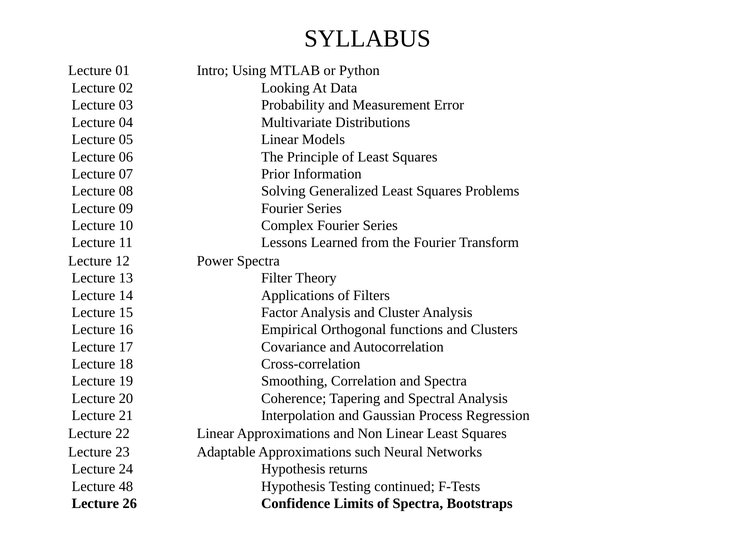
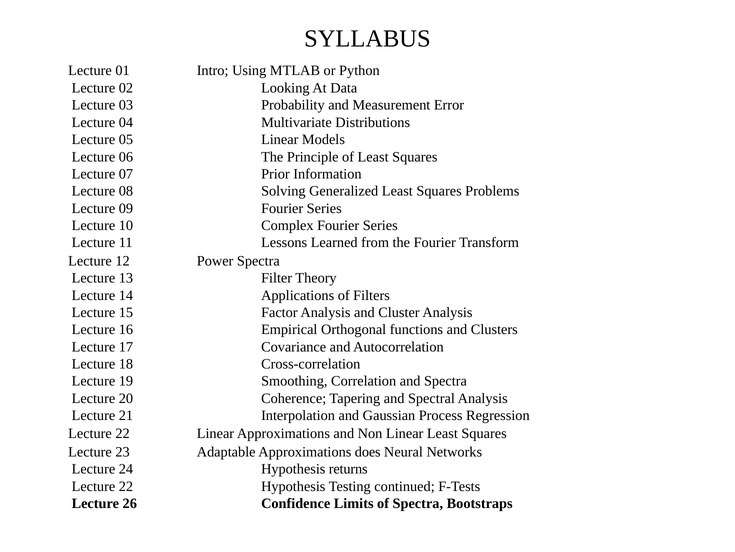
such: such -> does
48 at (126, 486): 48 -> 22
